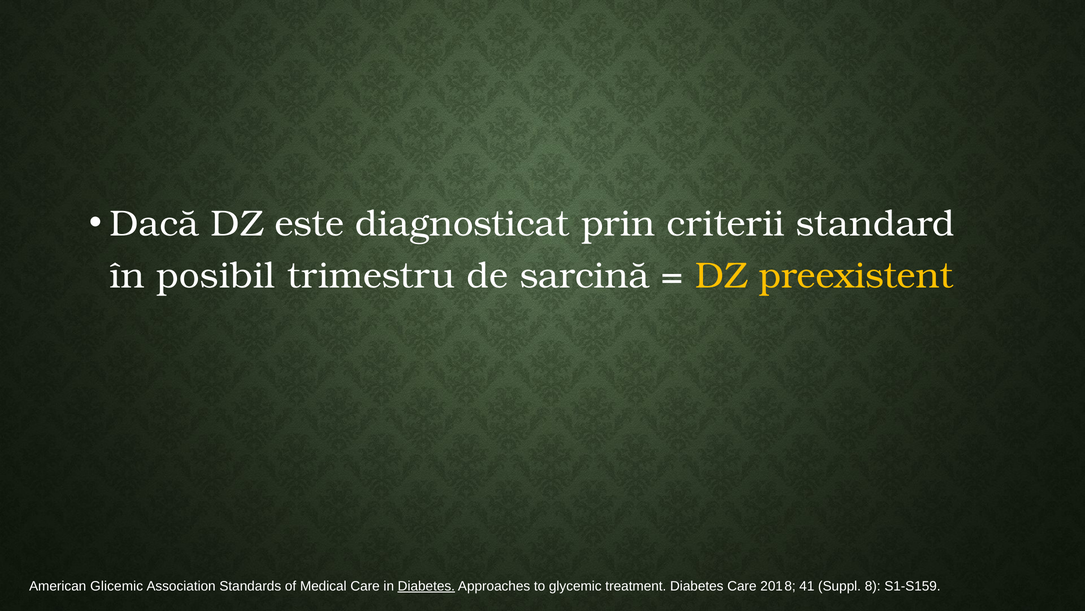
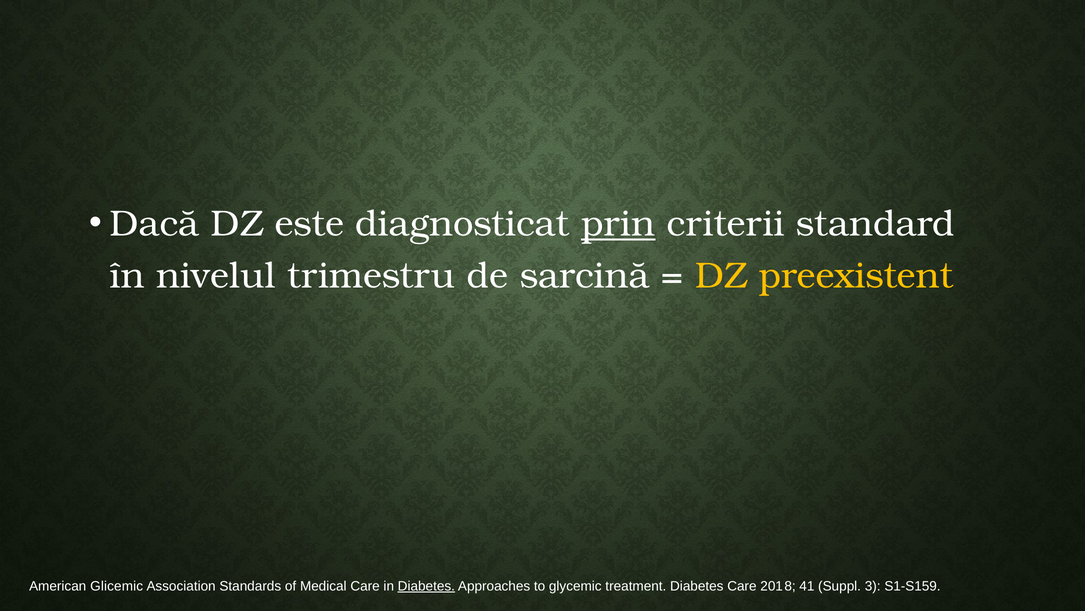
prin underline: none -> present
posibil: posibil -> nivelul
8: 8 -> 3
